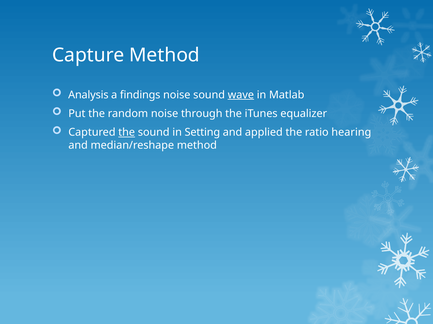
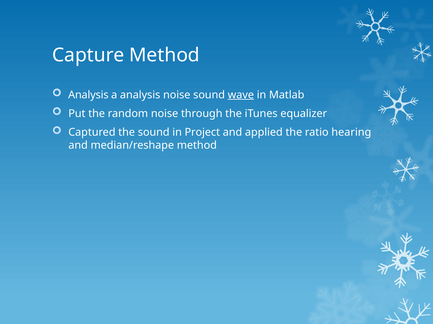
a findings: findings -> analysis
the at (127, 133) underline: present -> none
Setting: Setting -> Project
